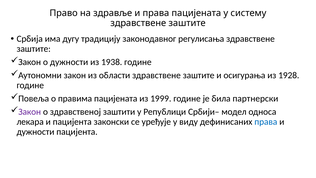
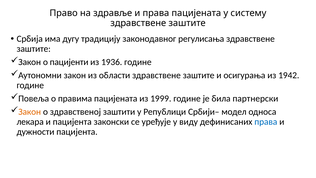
о дужности: дужности -> пацијенти
1938: 1938 -> 1936
1928: 1928 -> 1942
Закон at (30, 112) colour: purple -> orange
